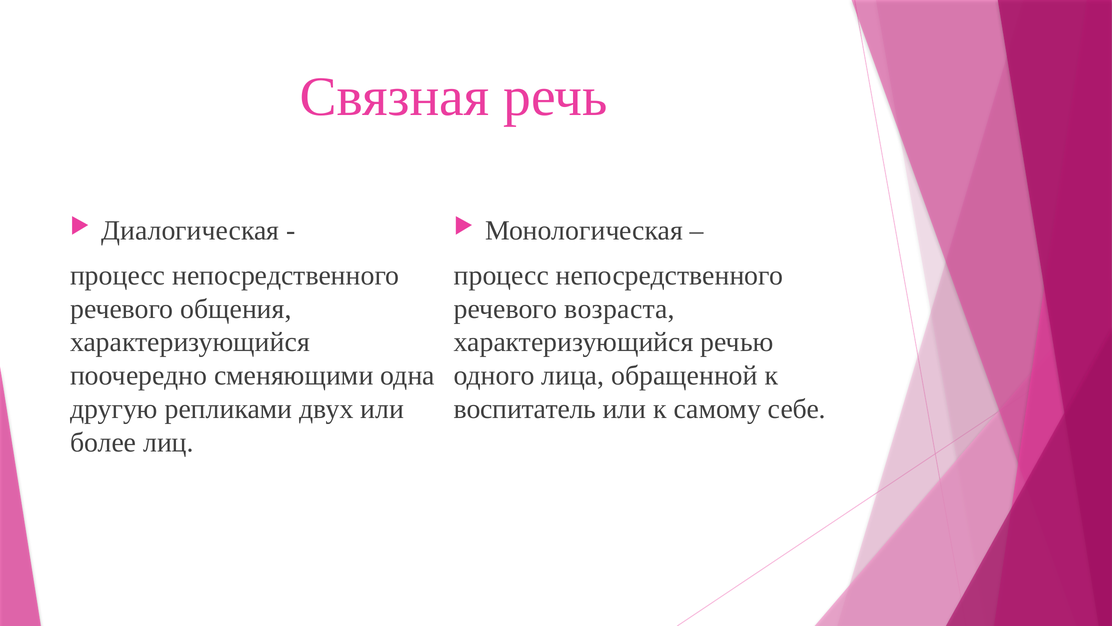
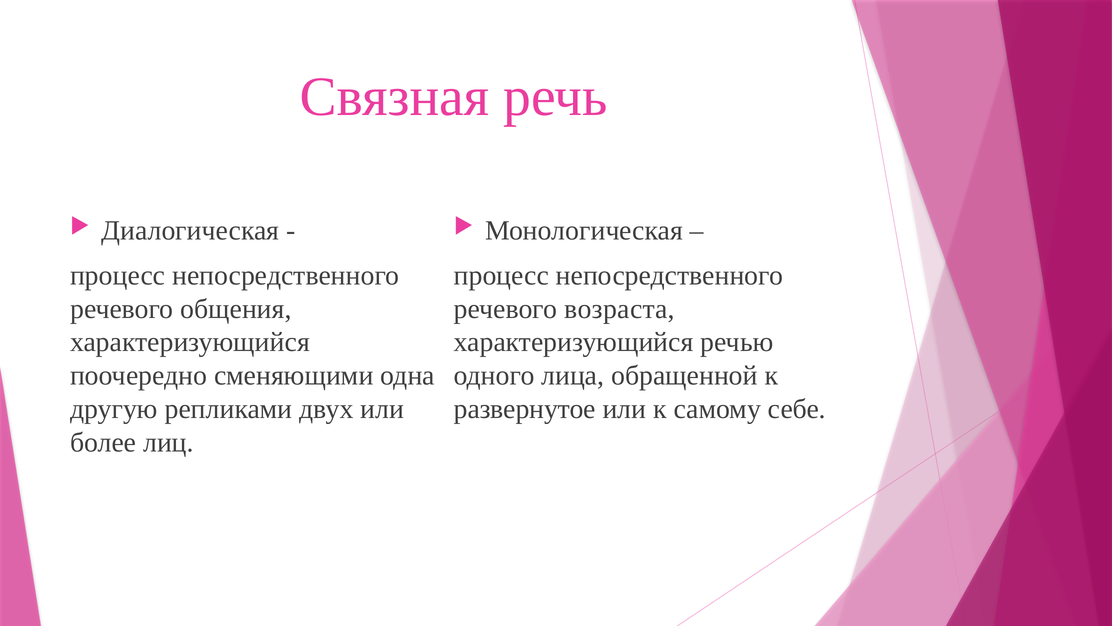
воспитатель: воспитатель -> развернутое
